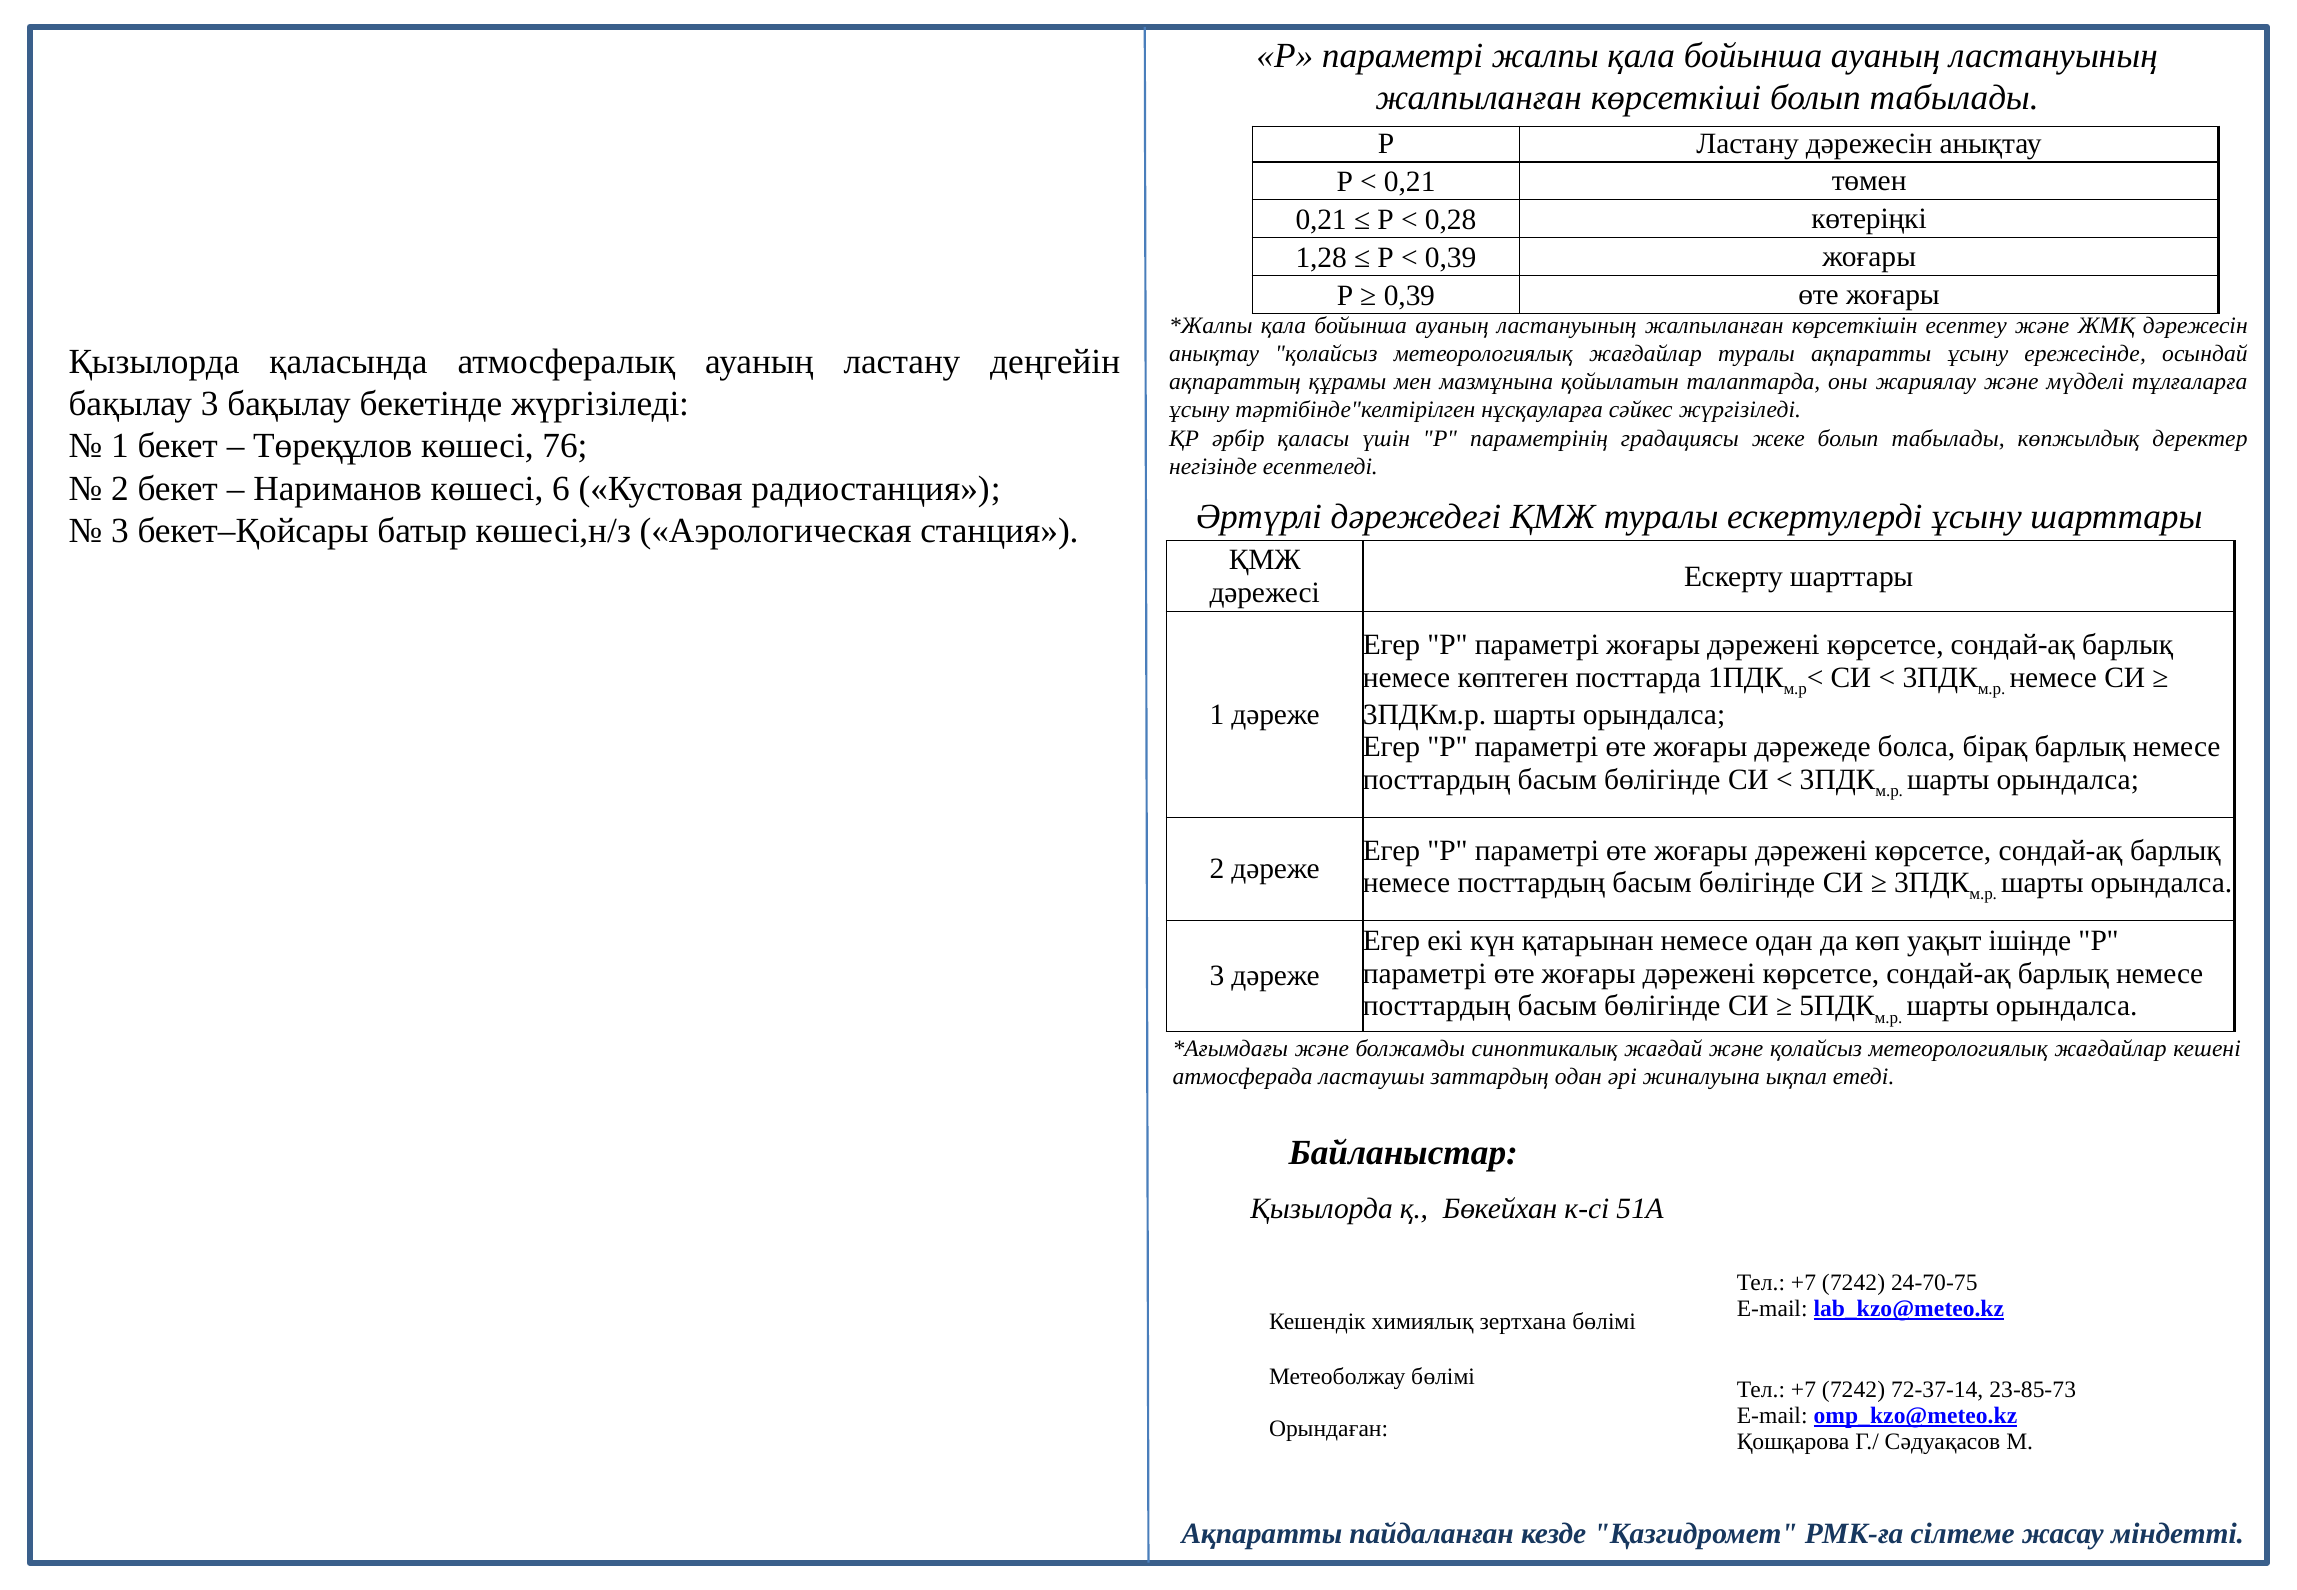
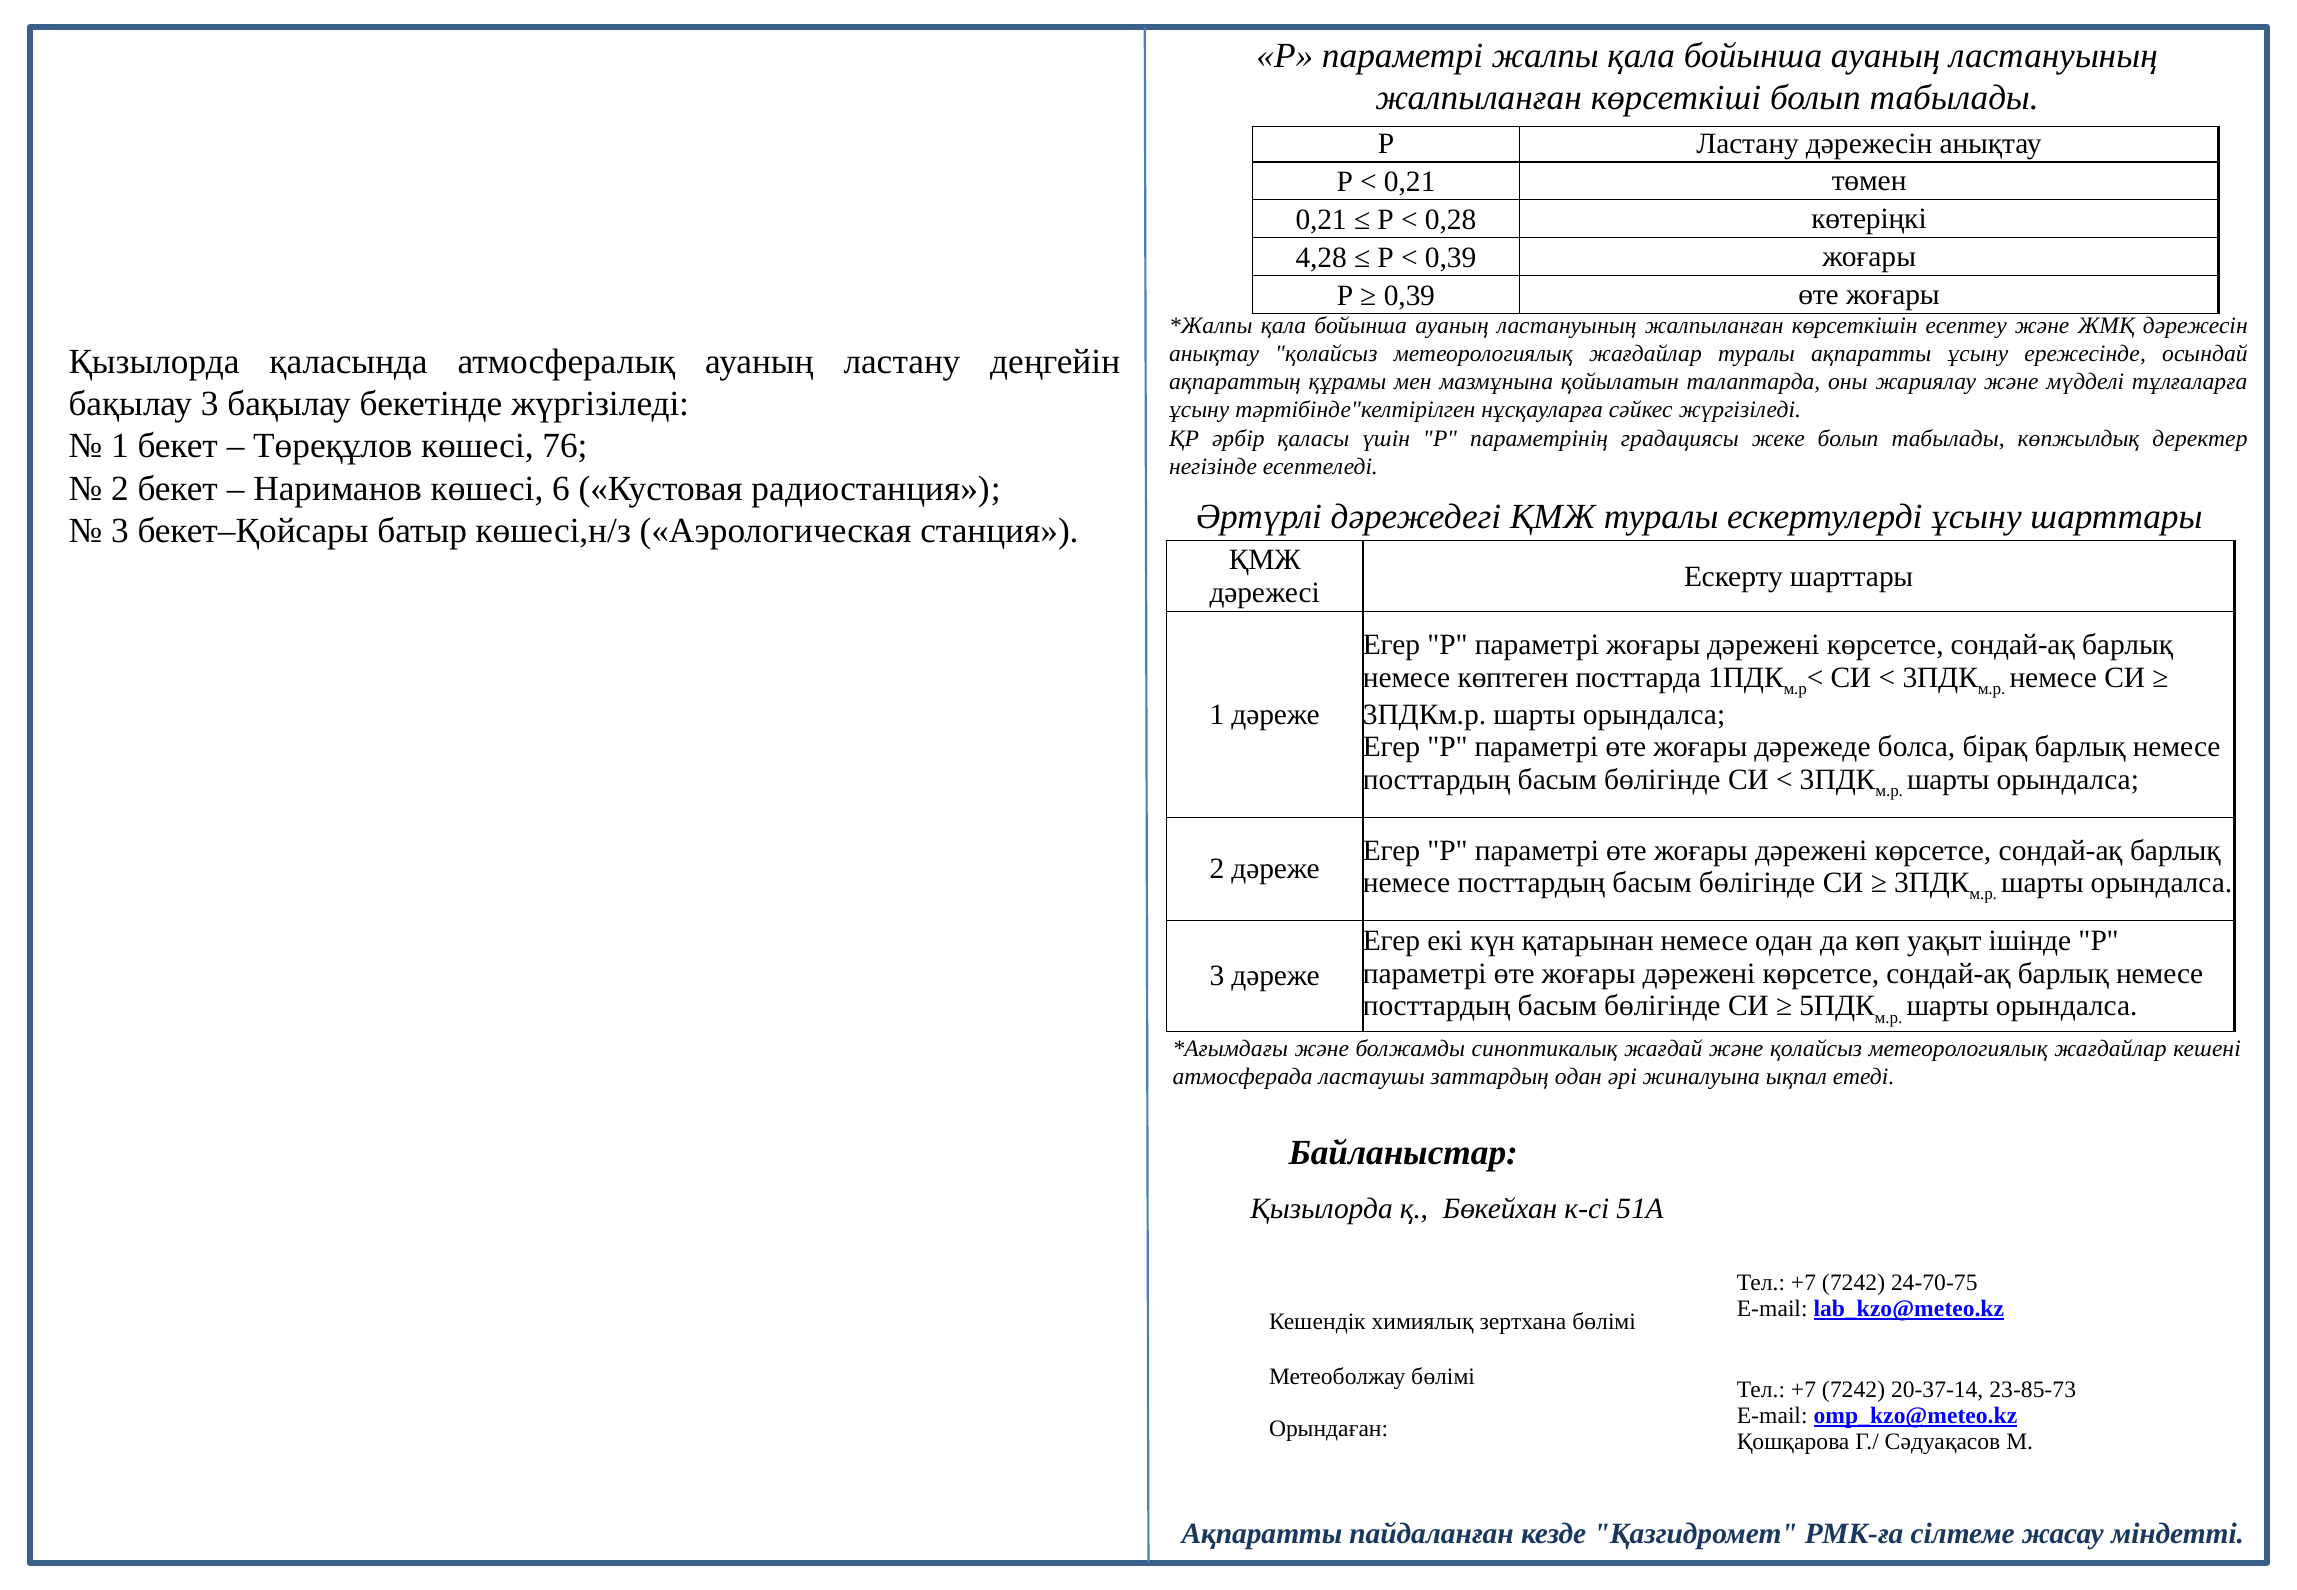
1,28: 1,28 -> 4,28
72-37-14: 72-37-14 -> 20-37-14
